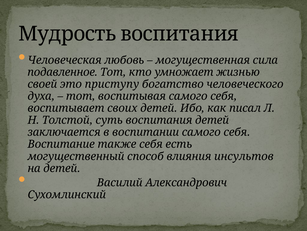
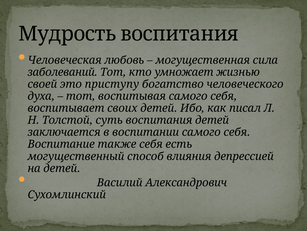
подавленное: подавленное -> заболеваний
инсультов: инсультов -> депрессией
